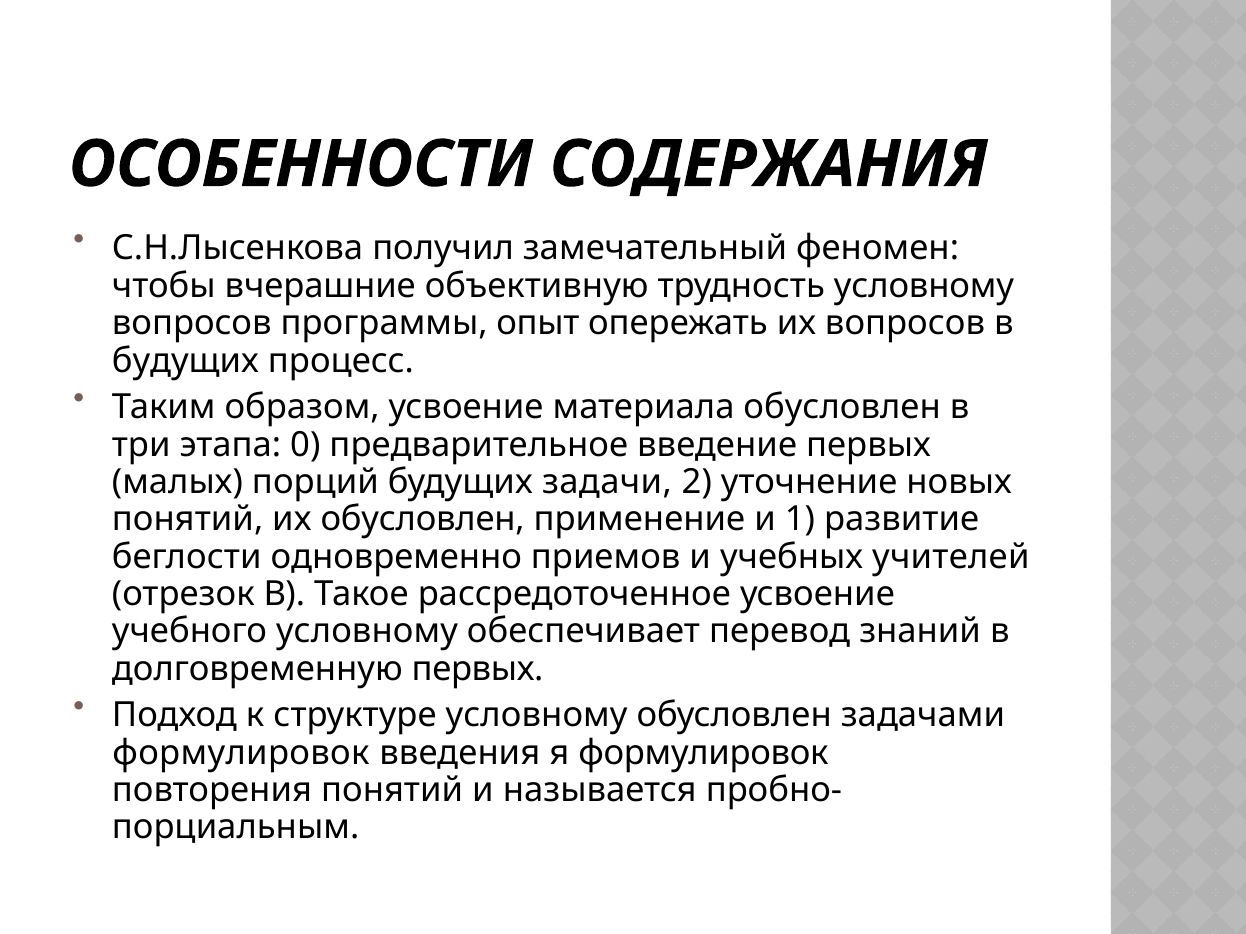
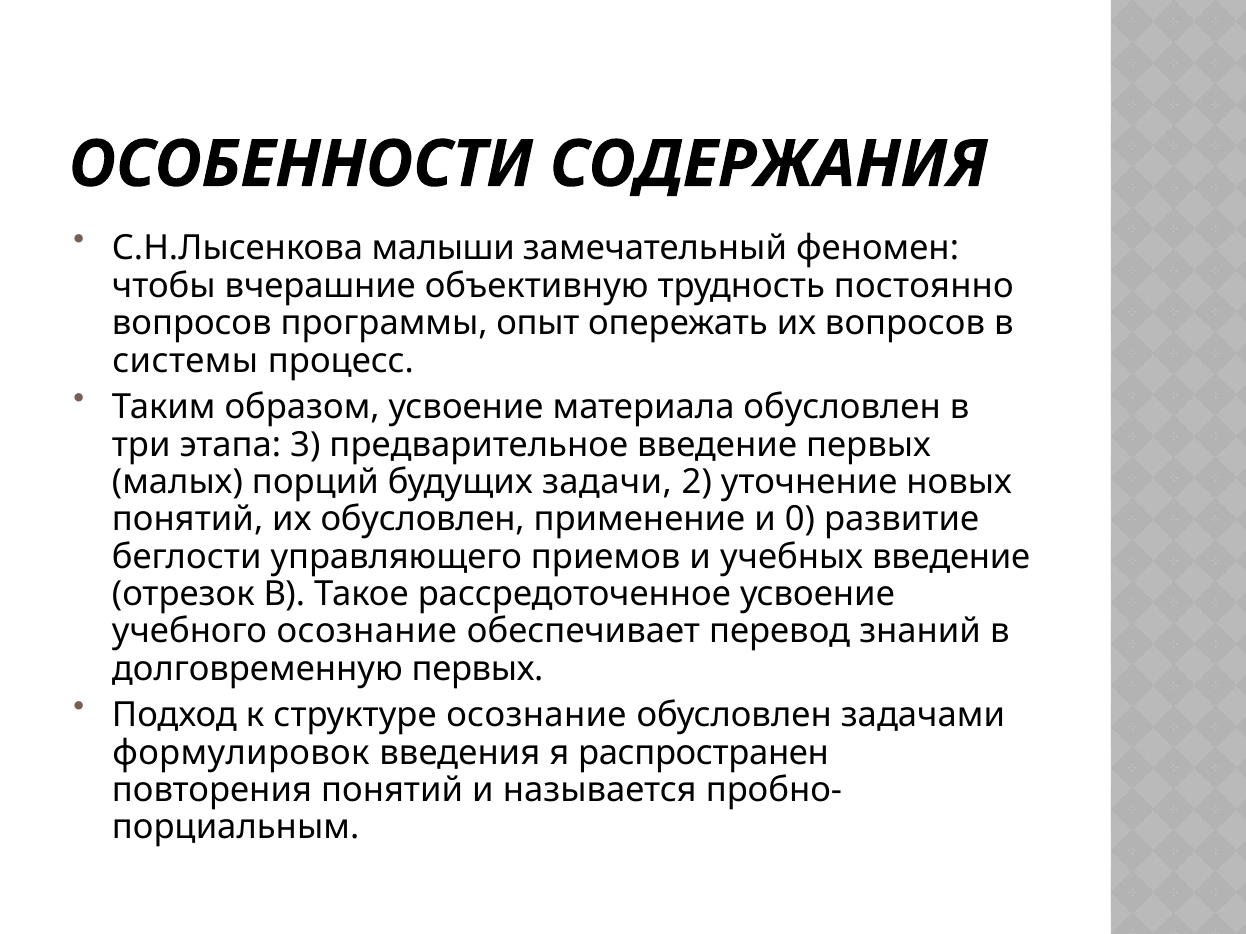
получил: получил -> малыши
трудность условному: условному -> постоянно
будущих at (185, 361): будущих -> системы
0: 0 -> 3
1: 1 -> 0
одновременно: одновременно -> управляющего
учебных учителей: учителей -> введение
учебного условному: условному -> осознание
структуре условному: условному -> осознание
я формулировок: формулировок -> распространен
